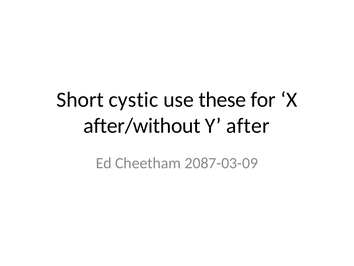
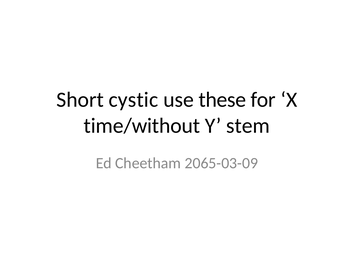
after/without: after/without -> time/without
after: after -> stem
2087-03-09: 2087-03-09 -> 2065-03-09
